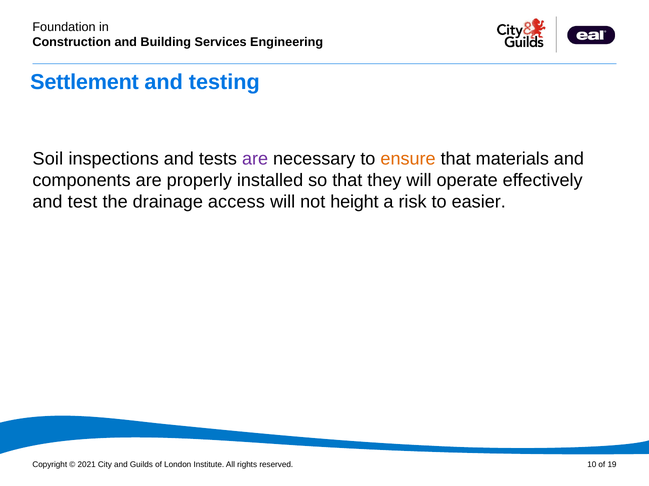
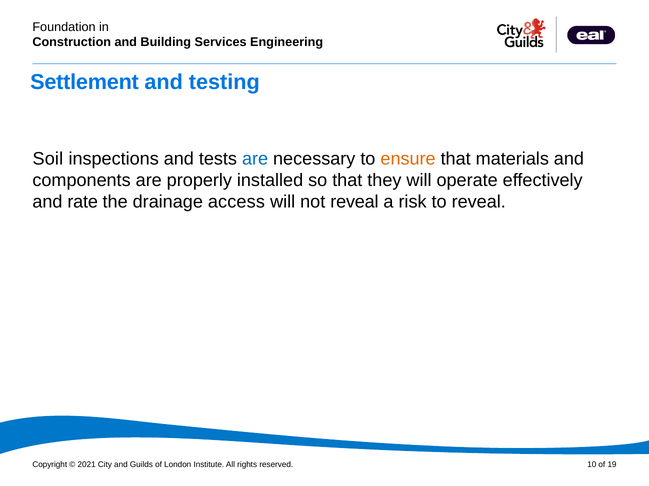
are at (255, 159) colour: purple -> blue
test: test -> rate
not height: height -> reveal
to easier: easier -> reveal
